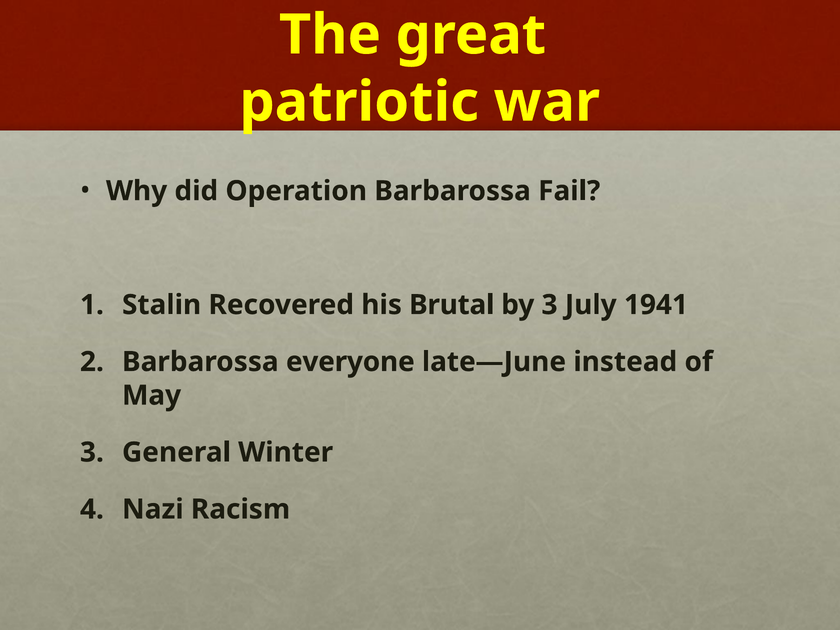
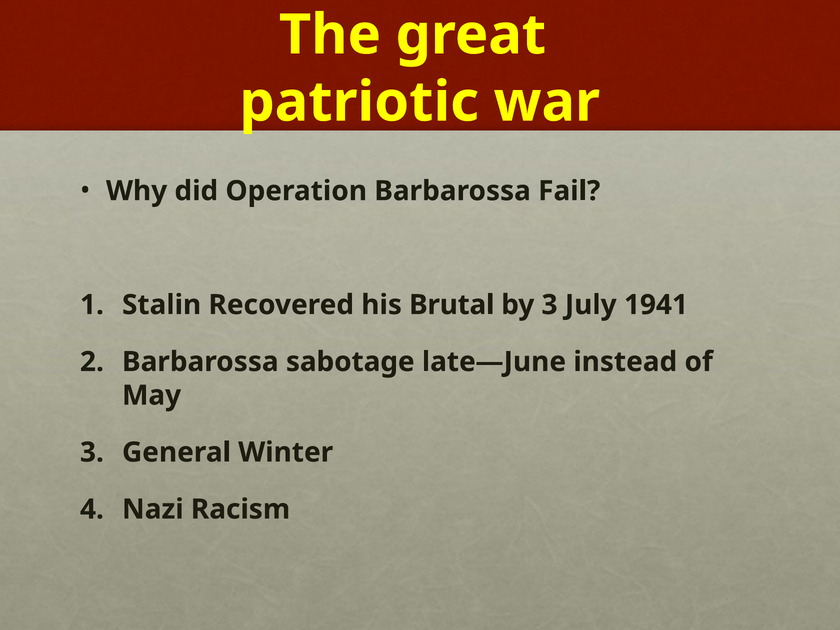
everyone: everyone -> sabotage
